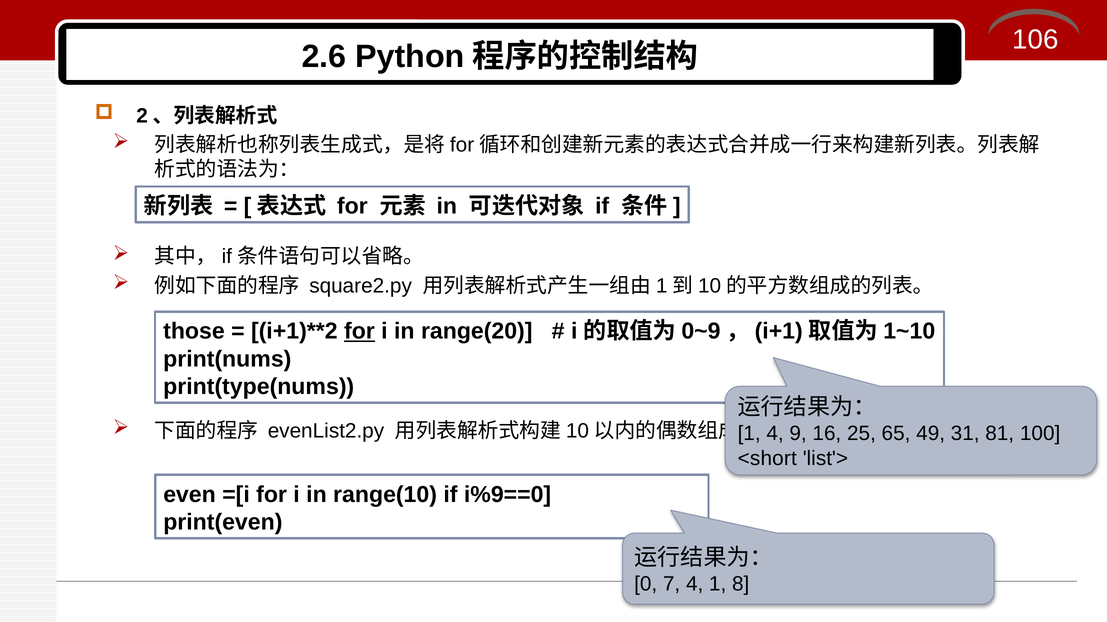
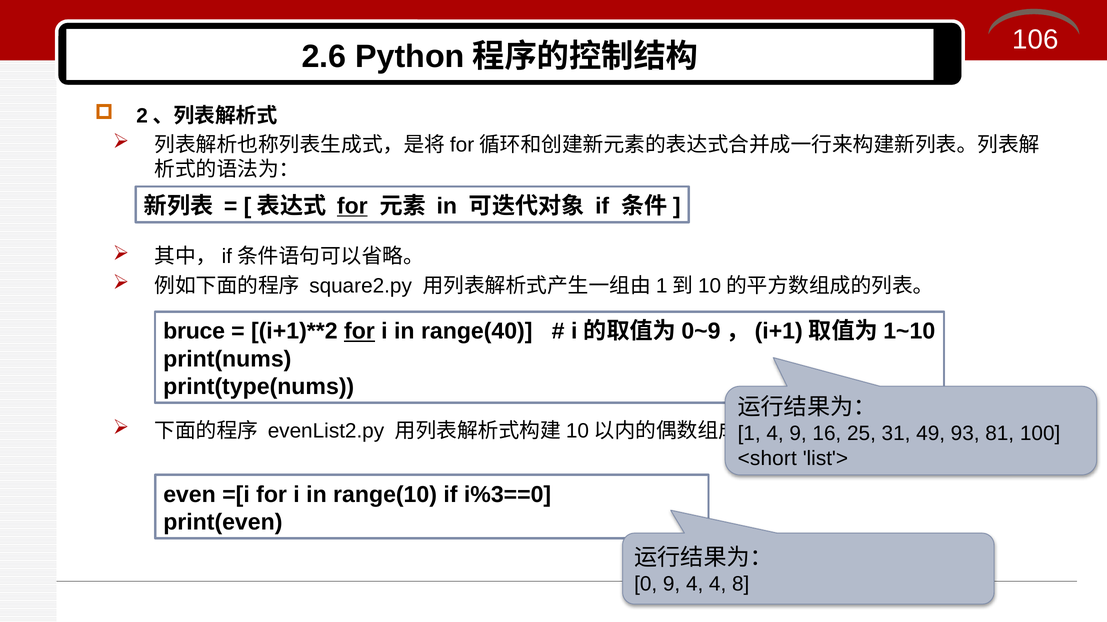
for at (352, 206) underline: none -> present
those: those -> bruce
range(20: range(20 -> range(40
65: 65 -> 31
31: 31 -> 93
i%9==0: i%9==0 -> i%3==0
0 7: 7 -> 9
4 1: 1 -> 4
